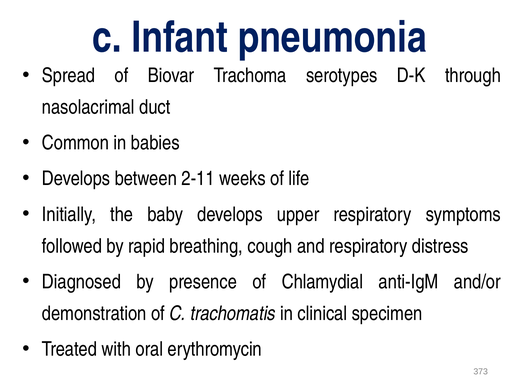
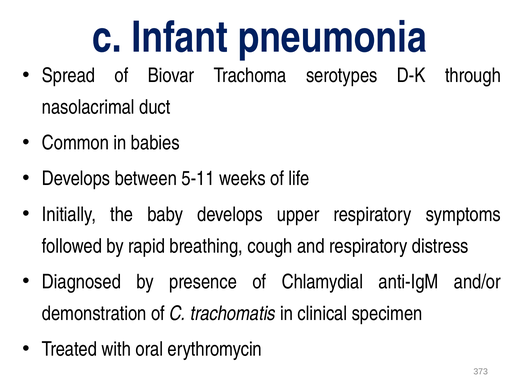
2-11: 2-11 -> 5-11
